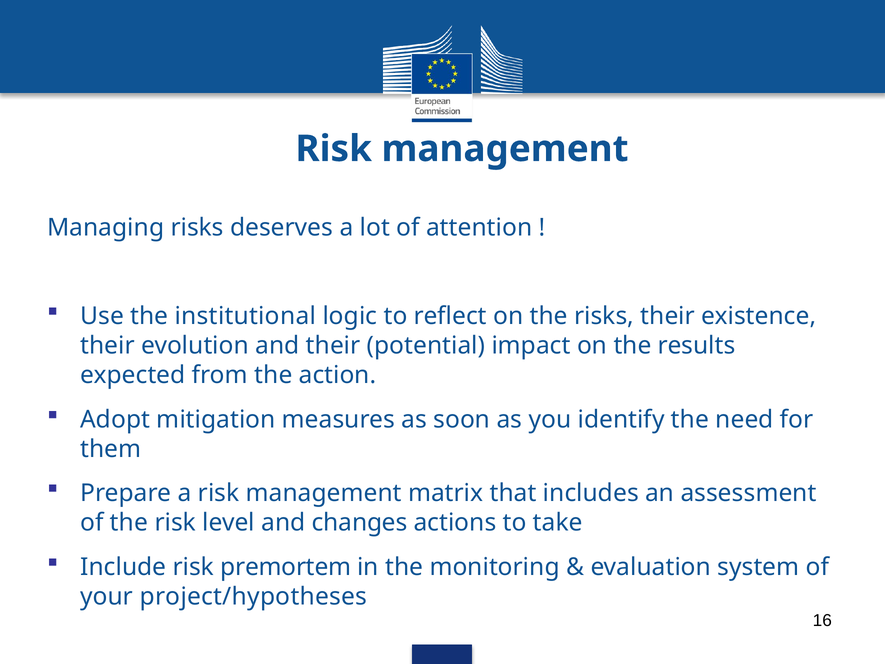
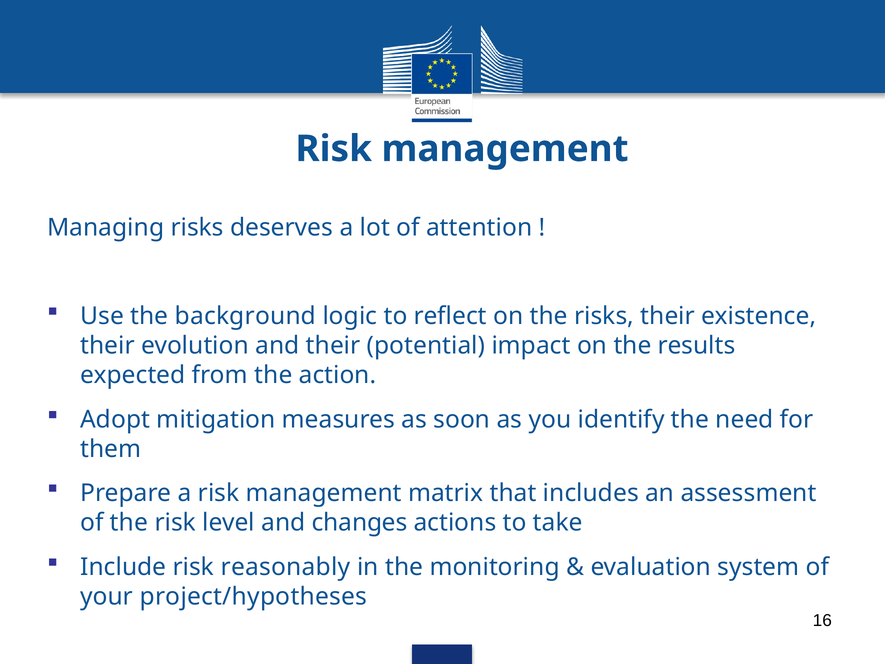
institutional: institutional -> background
premortem: premortem -> reasonably
